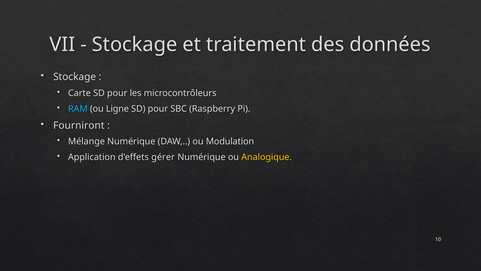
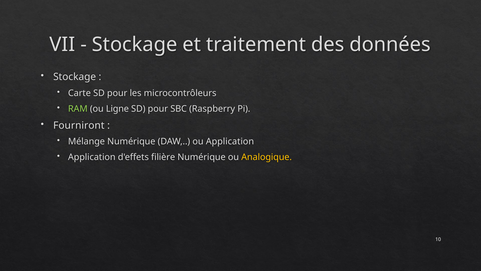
RAM colour: light blue -> light green
ou Modulation: Modulation -> Application
gérer: gérer -> filière
